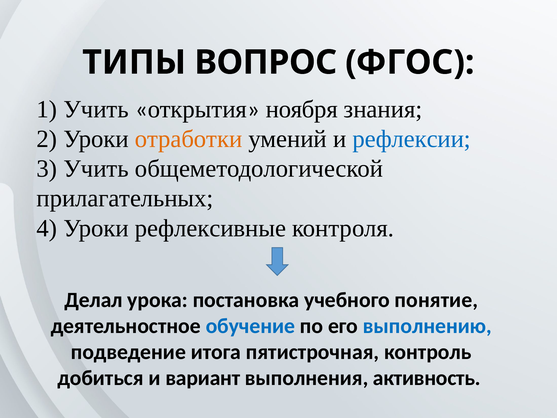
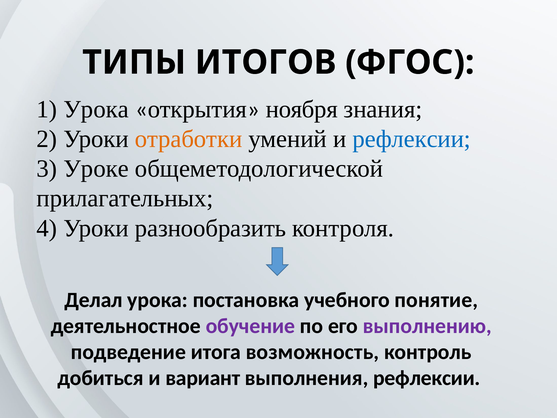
ВОПРОС: ВОПРОС -> ИТОГОВ
1 Учить: Учить -> Урока
3 Учить: Учить -> Уроке
рефлексивные: рефлексивные -> разнообразить
обучение colour: blue -> purple
выполнению colour: blue -> purple
пятистрочная: пятистрочная -> возможность
выполнения активность: активность -> рефлексии
